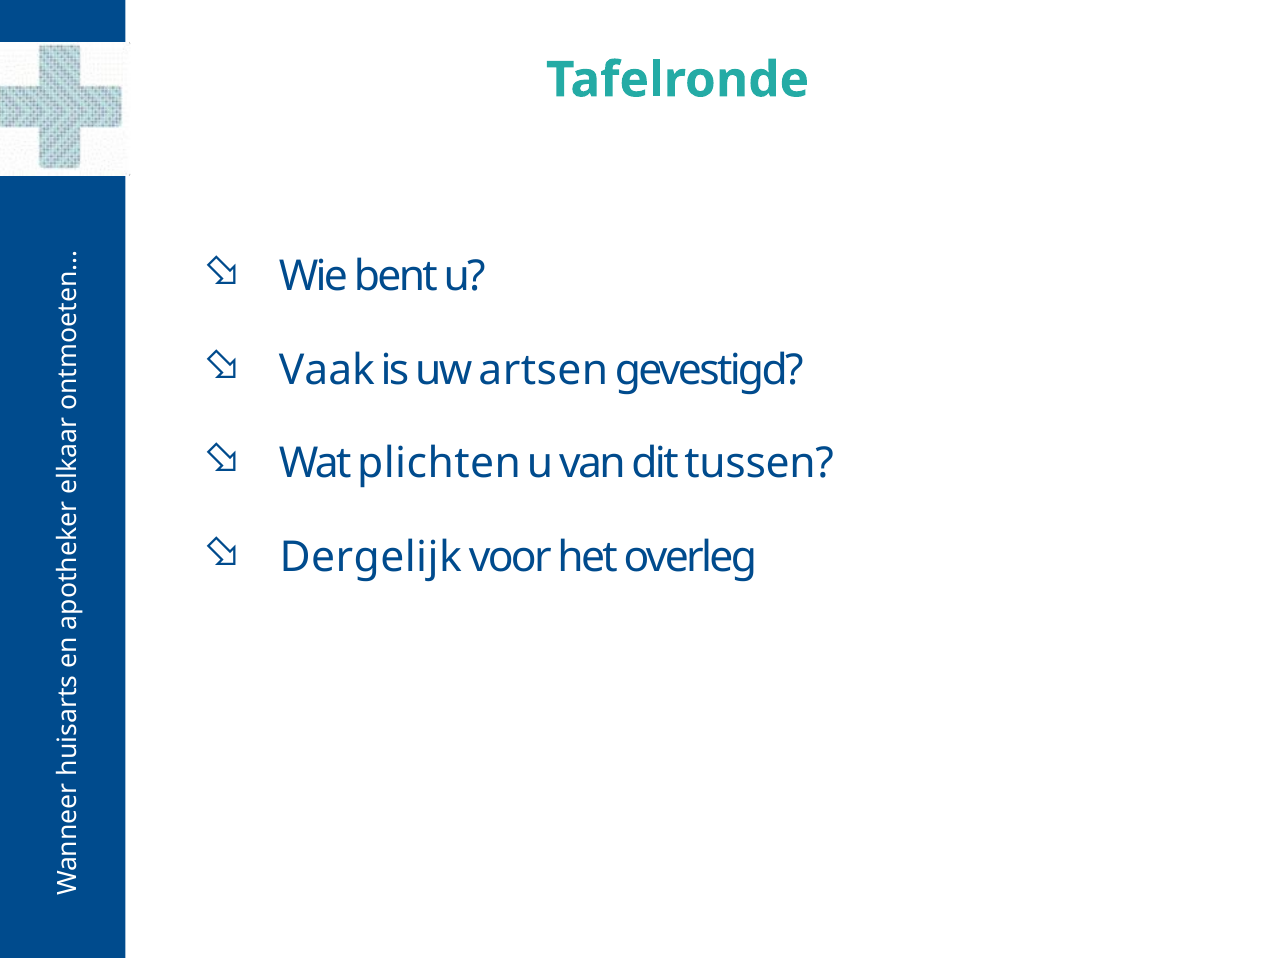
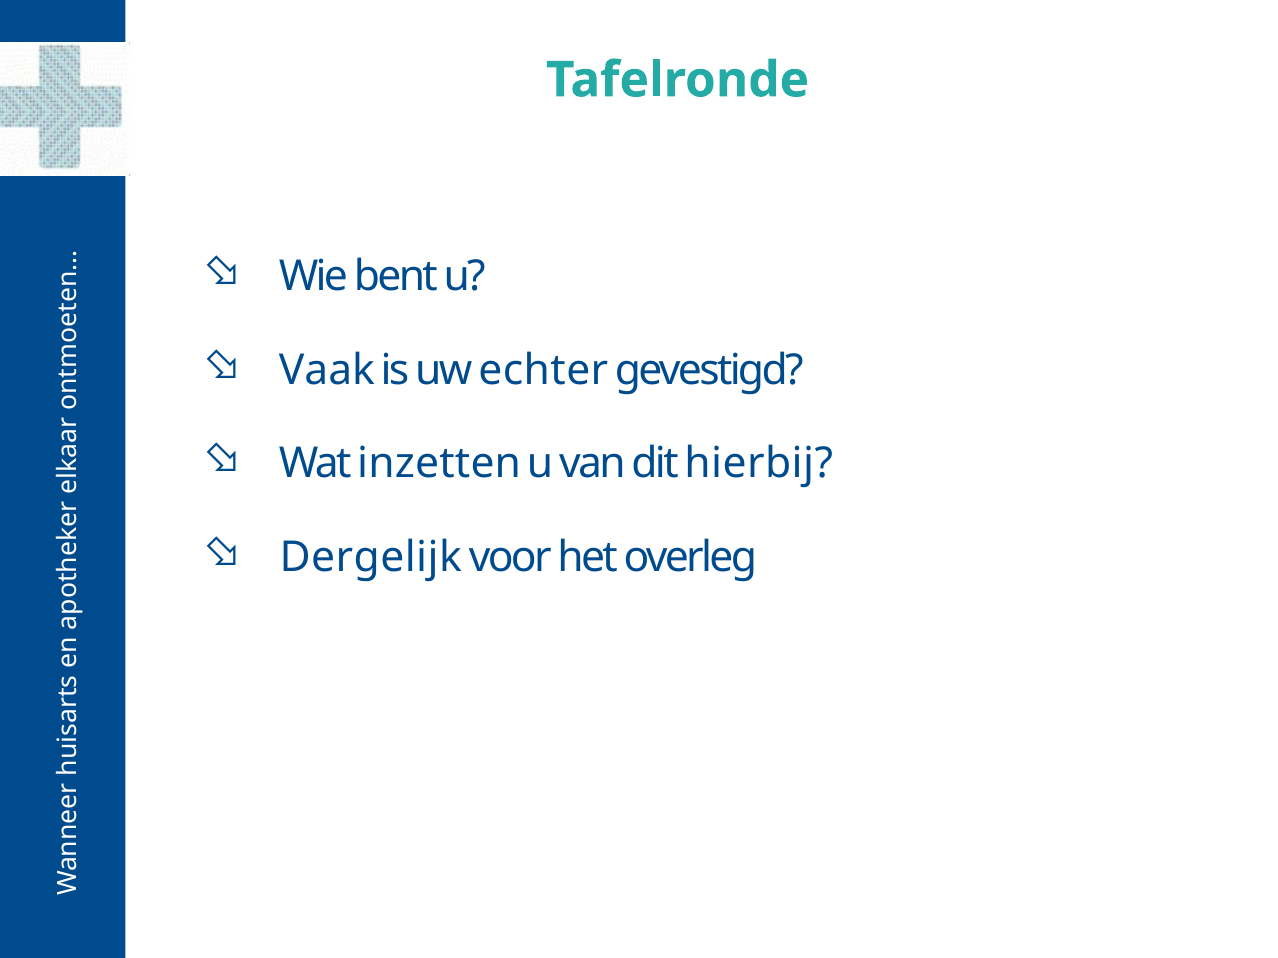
artsen: artsen -> echter
plichten: plichten -> inzetten
tussen: tussen -> hierbij
